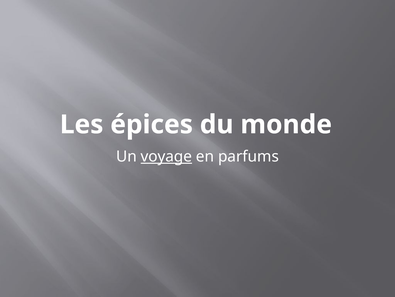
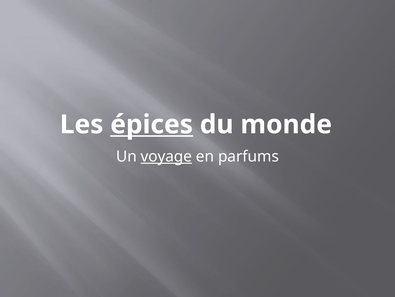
épices underline: none -> present
